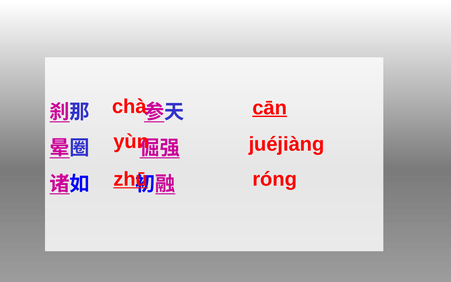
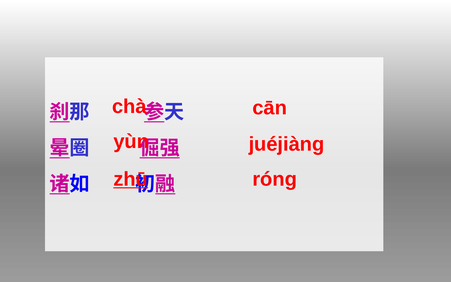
cān underline: present -> none
